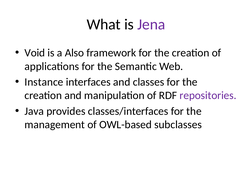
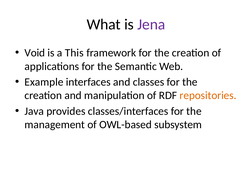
Also: Also -> This
Instance: Instance -> Example
repositories colour: purple -> orange
subclasses: subclasses -> subsystem
